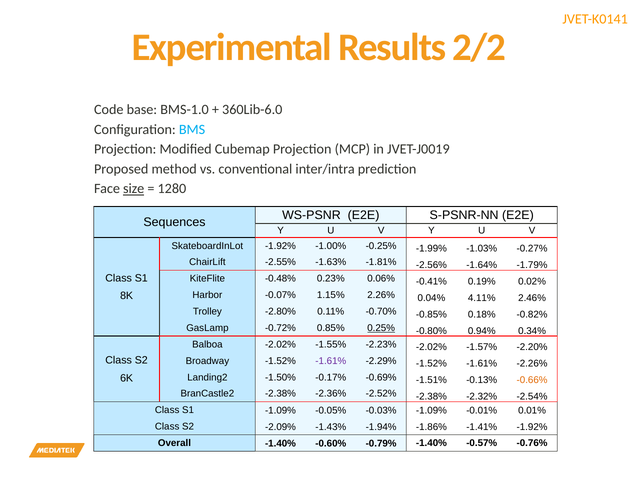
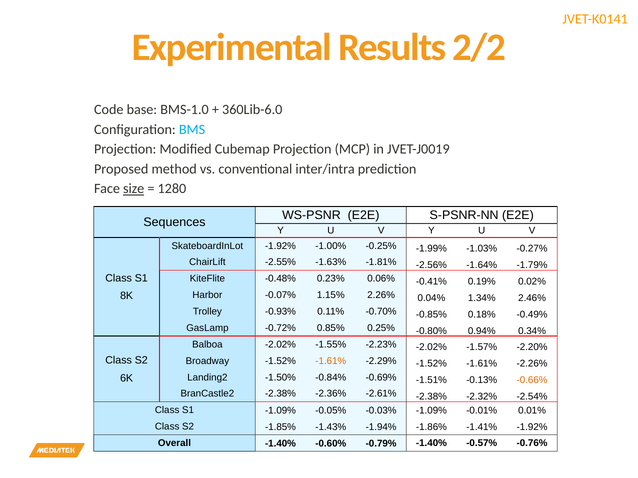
4.11%: 4.11% -> 1.34%
-2.80%: -2.80% -> -0.93%
-0.82%: -0.82% -> -0.49%
0.25% underline: present -> none
-1.61% at (331, 361) colour: purple -> orange
-0.17%: -0.17% -> -0.84%
-2.52%: -2.52% -> -2.61%
-2.09%: -2.09% -> -1.85%
